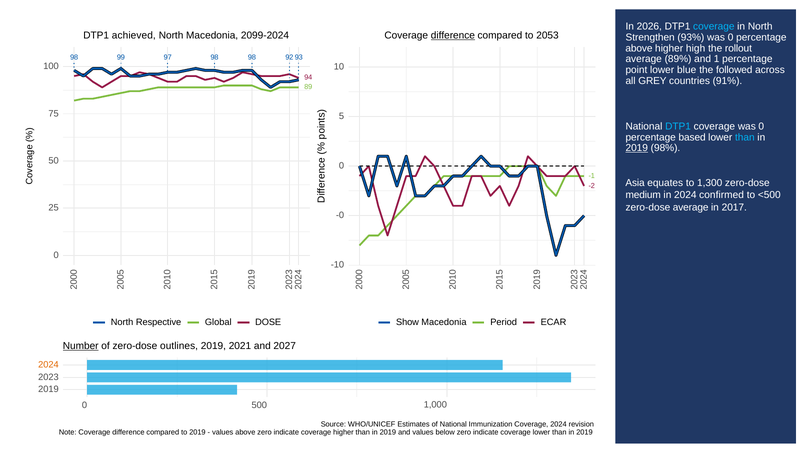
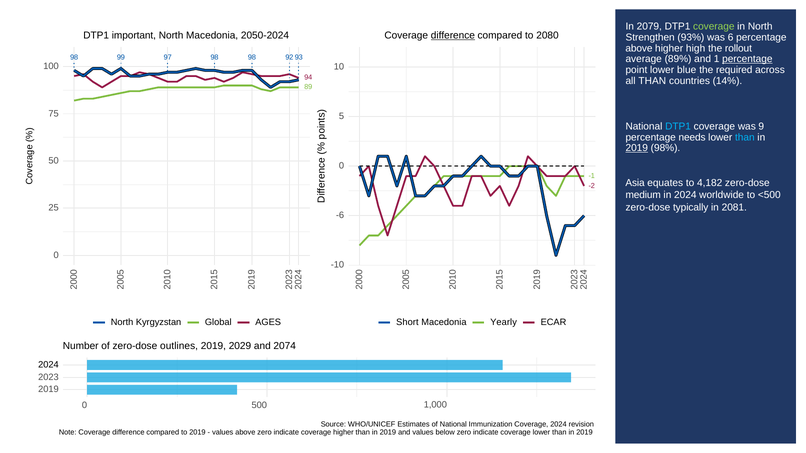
2026: 2026 -> 2079
coverage at (714, 26) colour: light blue -> light green
2053: 2053 -> 2080
achieved: achieved -> important
2099-2024: 2099-2024 -> 2050-2024
93% was 0: 0 -> 6
percentage at (747, 59) underline: none -> present
followed: followed -> required
all GREY: GREY -> THAN
91%: 91% -> 14%
coverage was 0: 0 -> 9
based: based -> needs
1,300: 1,300 -> 4,182
confirmed: confirmed -> worldwide
zero-dose average: average -> typically
2017: 2017 -> 2081
-0: -0 -> -6
Respective: Respective -> Kyrgyzstan
DOSE: DOSE -> AGES
Show: Show -> Short
Period: Period -> Yearly
Number underline: present -> none
2021: 2021 -> 2029
2027: 2027 -> 2074
2024 at (48, 365) colour: orange -> black
